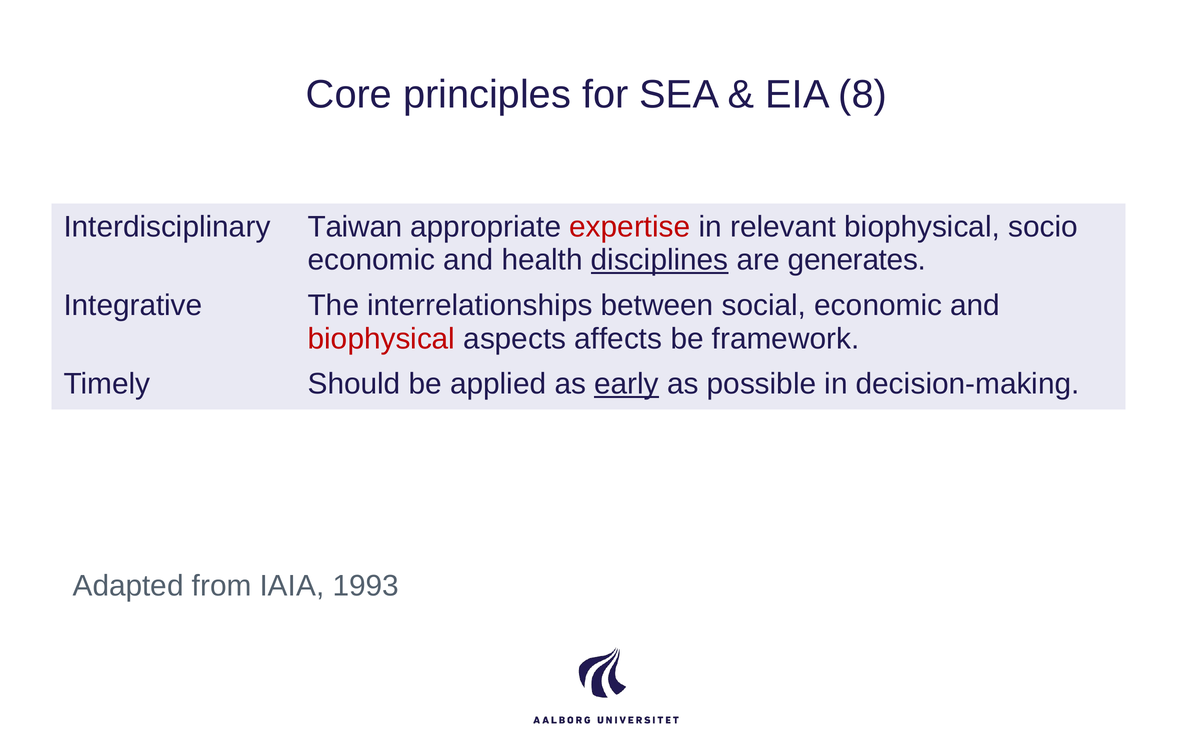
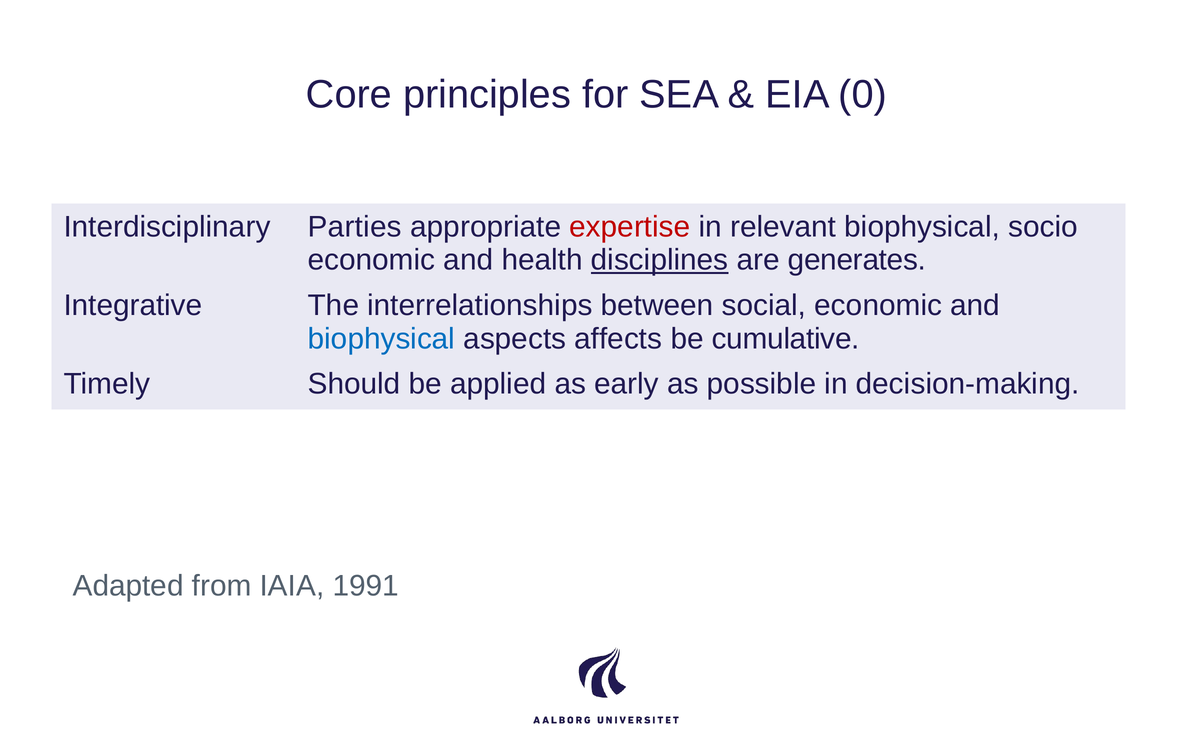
8: 8 -> 0
Taiwan: Taiwan -> Parties
biophysical at (381, 339) colour: red -> blue
framework: framework -> cumulative
early underline: present -> none
1993: 1993 -> 1991
